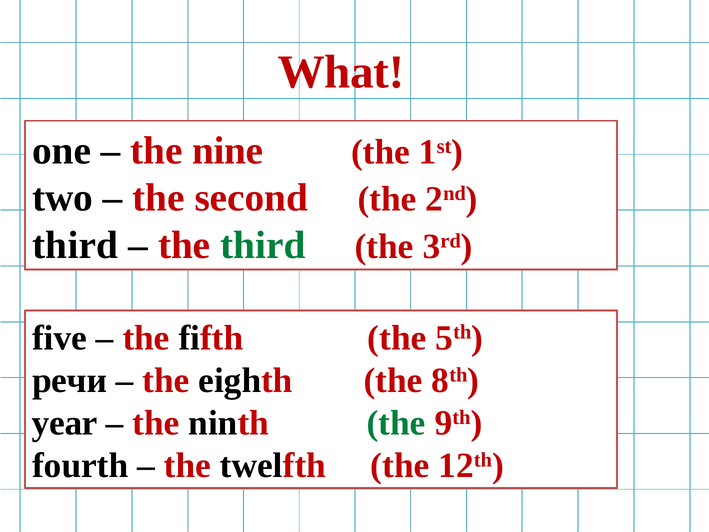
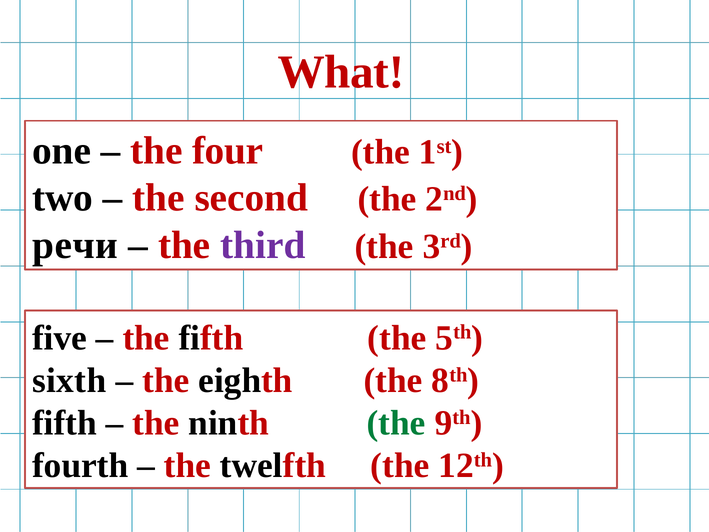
nine: nine -> four
third at (75, 245): third -> речи
third at (263, 245) colour: green -> purple
речи: речи -> sixth
year at (65, 423): year -> fifth
